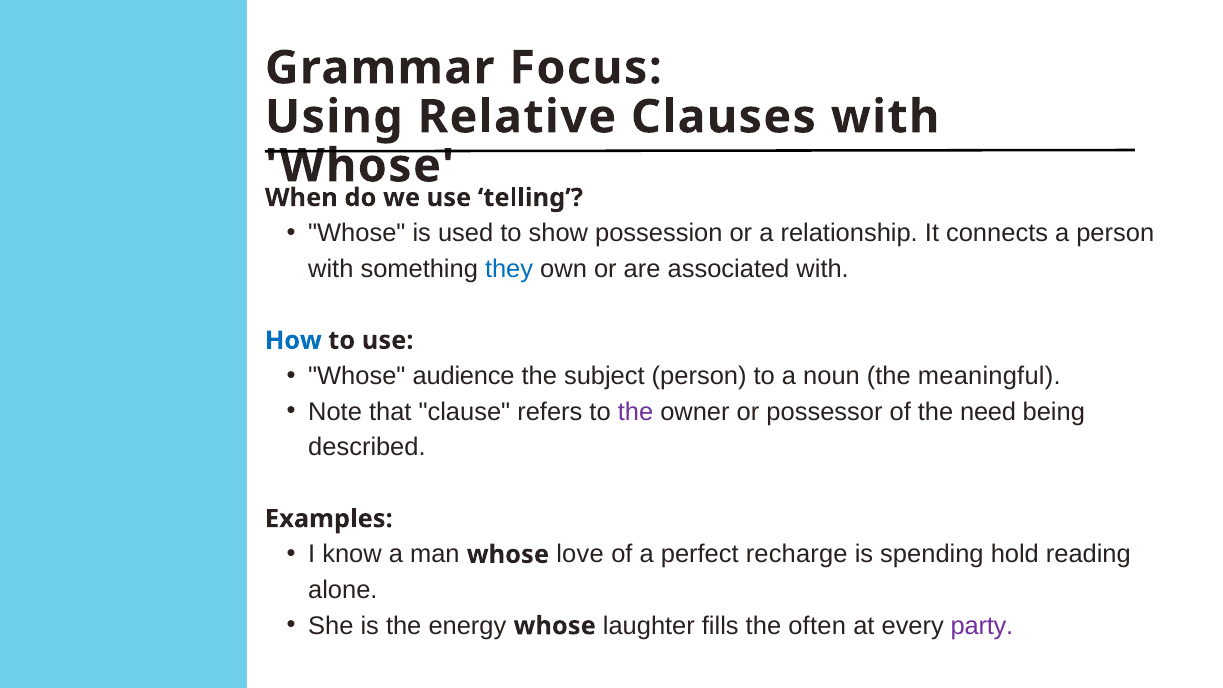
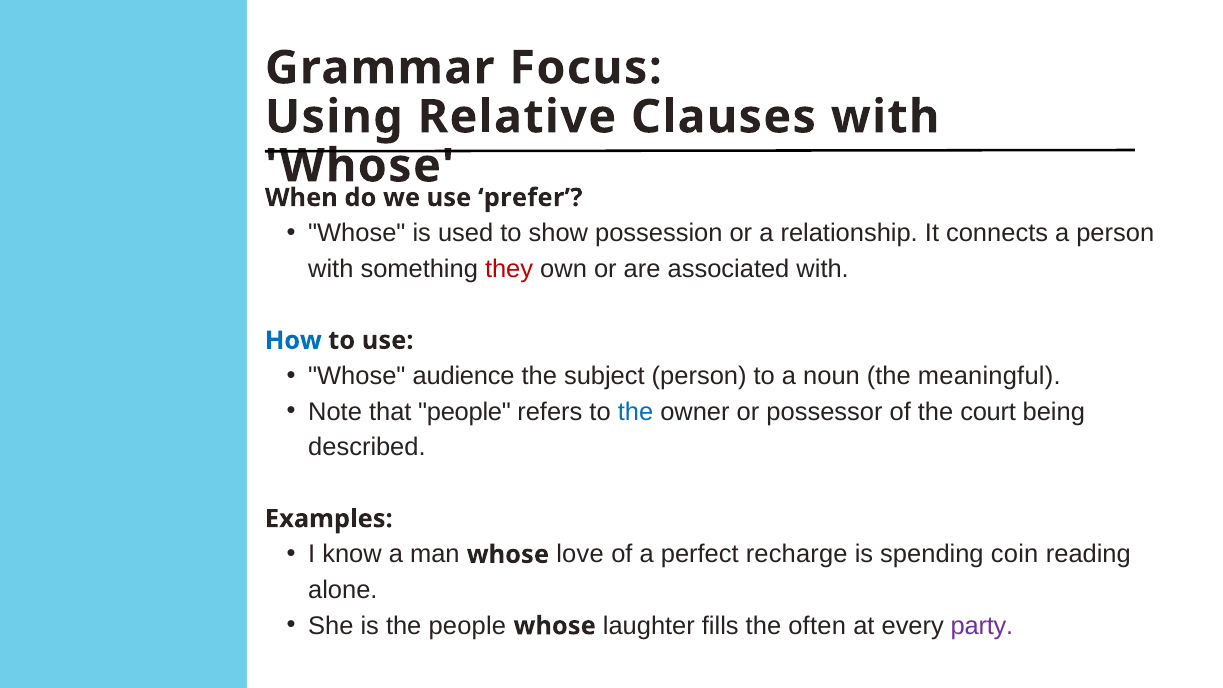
telling: telling -> prefer
they colour: blue -> red
that clause: clause -> people
the at (635, 412) colour: purple -> blue
need: need -> court
hold: hold -> coin
the energy: energy -> people
